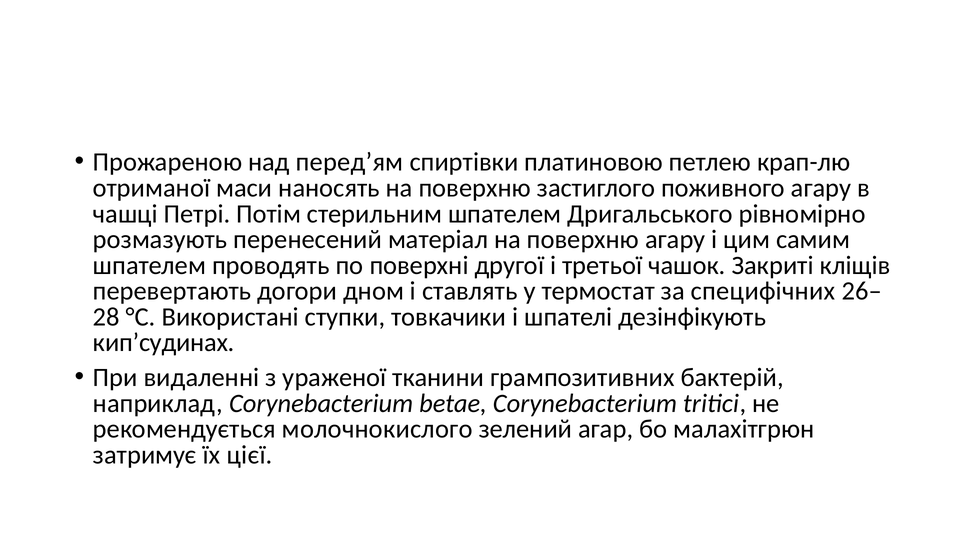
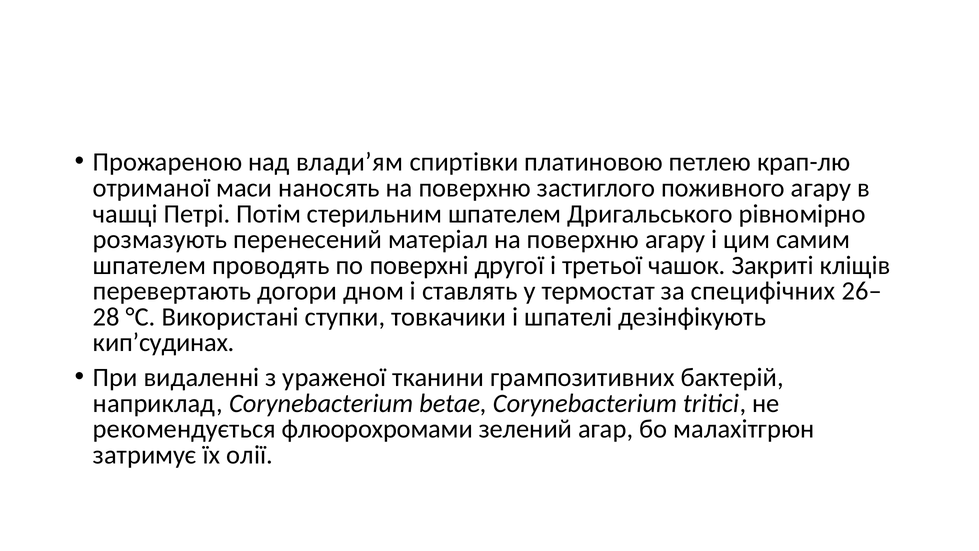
перед’ям: перед’ям -> влади’ям
молочнокислого: молочнокислого -> флюорохромами
цієї: цієї -> олії
